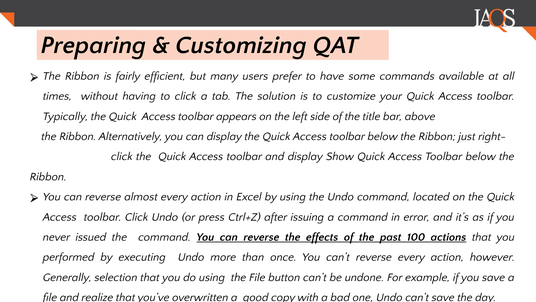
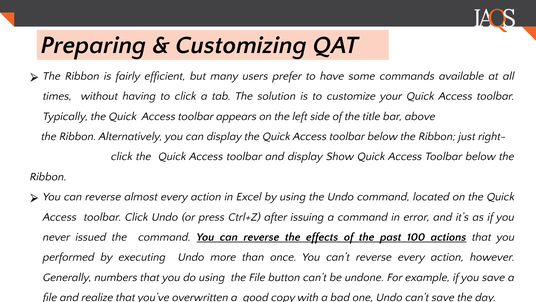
selection: selection -> numbers
